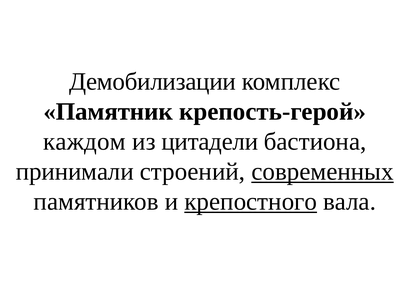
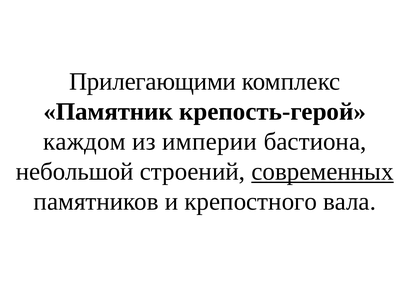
Демобилизации: Демобилизации -> Прилегающими
цитадели: цитадели -> империи
принимали: принимали -> небольшой
крепостного underline: present -> none
